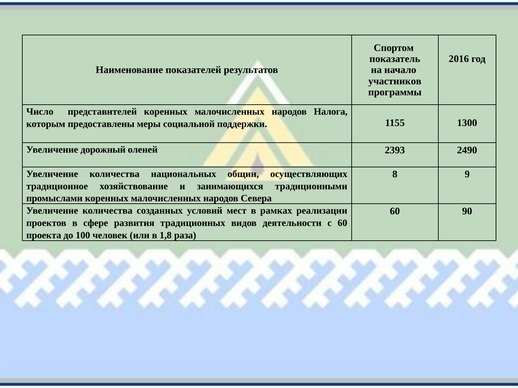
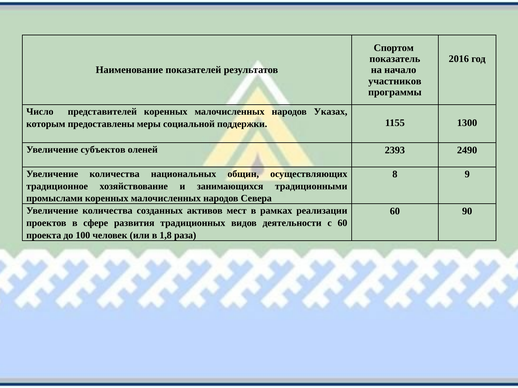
Налога: Налога -> Указах
дорожный: дорожный -> субъектов
условий: условий -> активов
